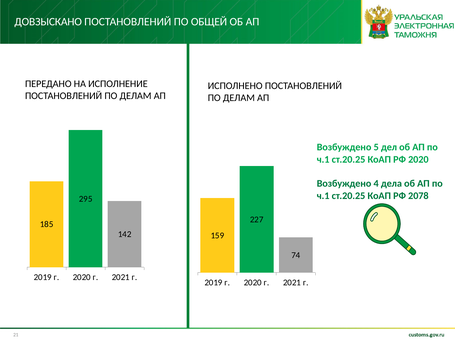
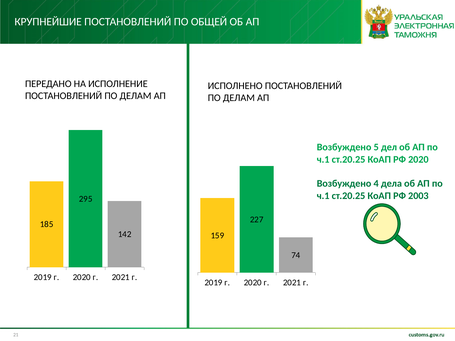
ДОВЗЫСКАНО: ДОВЗЫСКАНО -> КРУПНЕЙШИЕ
2078: 2078 -> 2003
